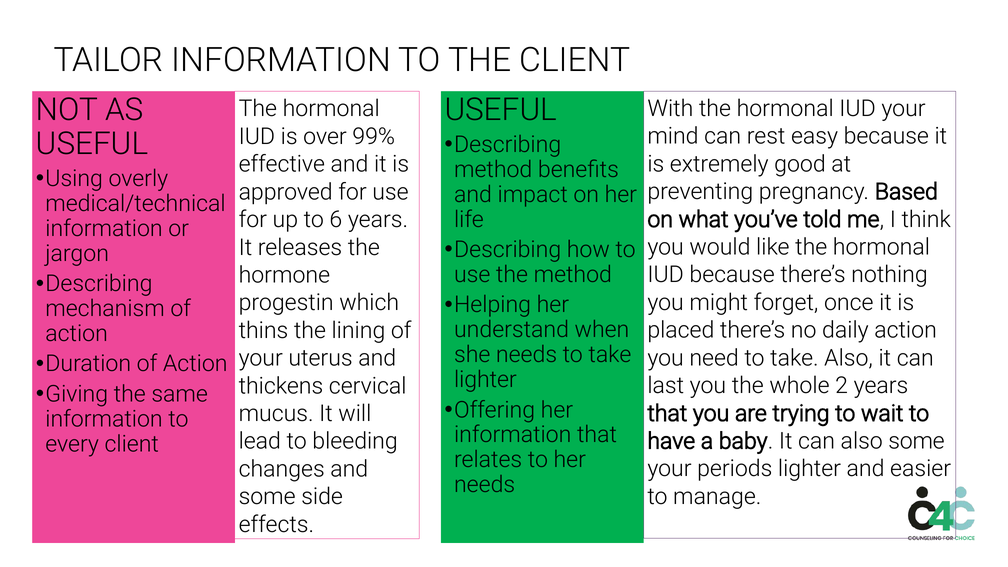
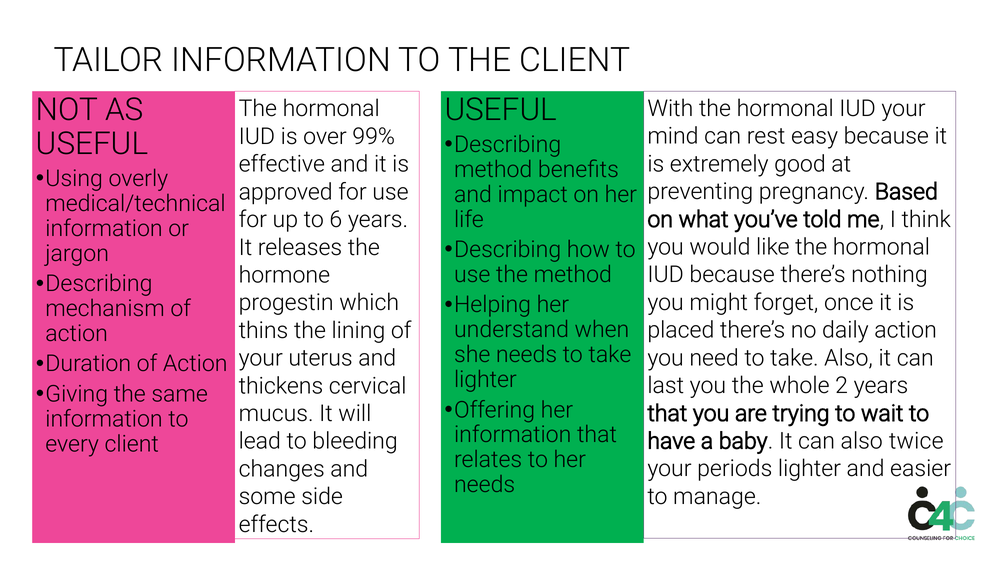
also some: some -> twice
